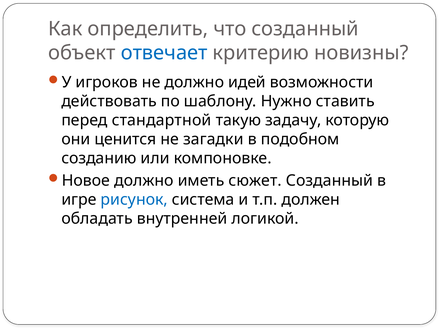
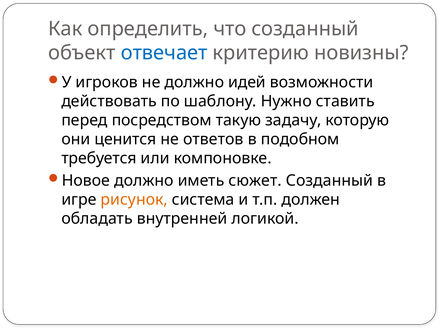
стандартной: стандартной -> посредством
загадки: загадки -> ответов
созданию: созданию -> требуется
рисунок colour: blue -> orange
